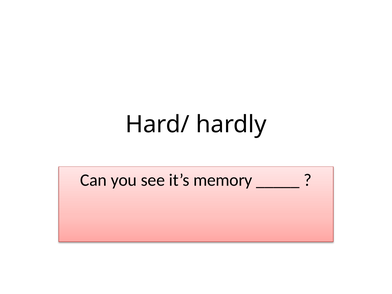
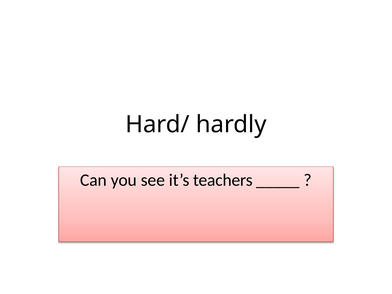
memory: memory -> teachers
